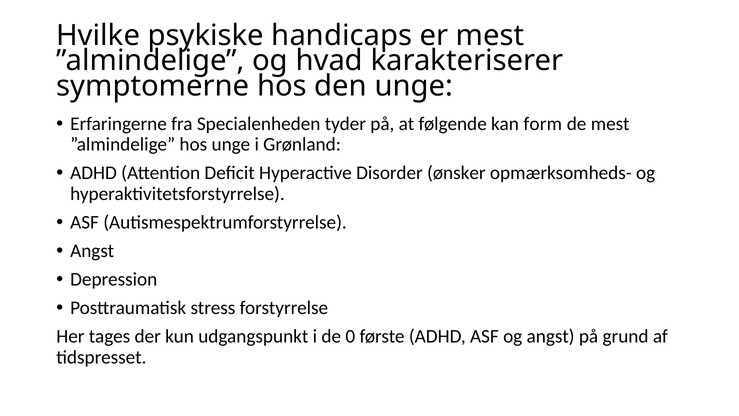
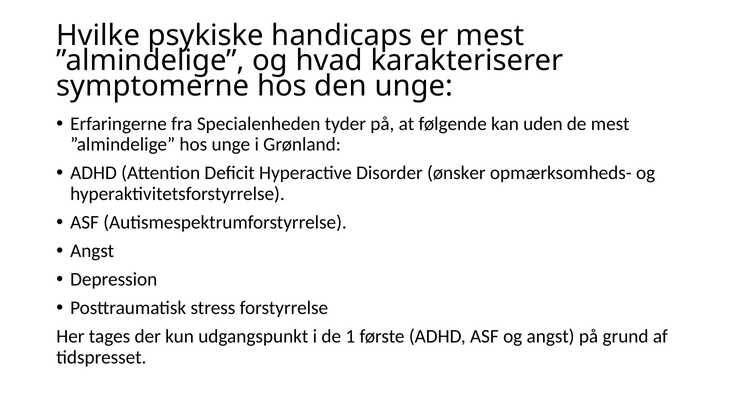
form: form -> uden
0: 0 -> 1
